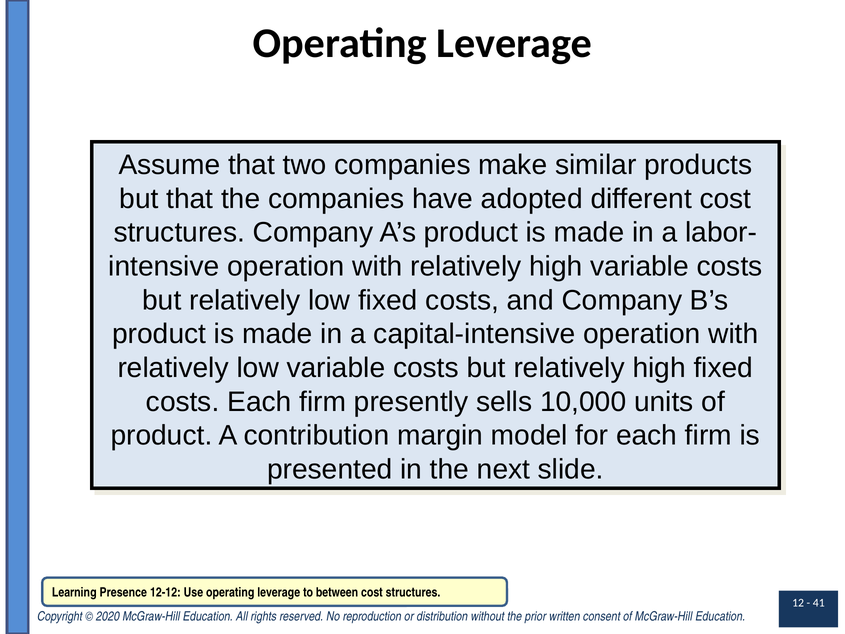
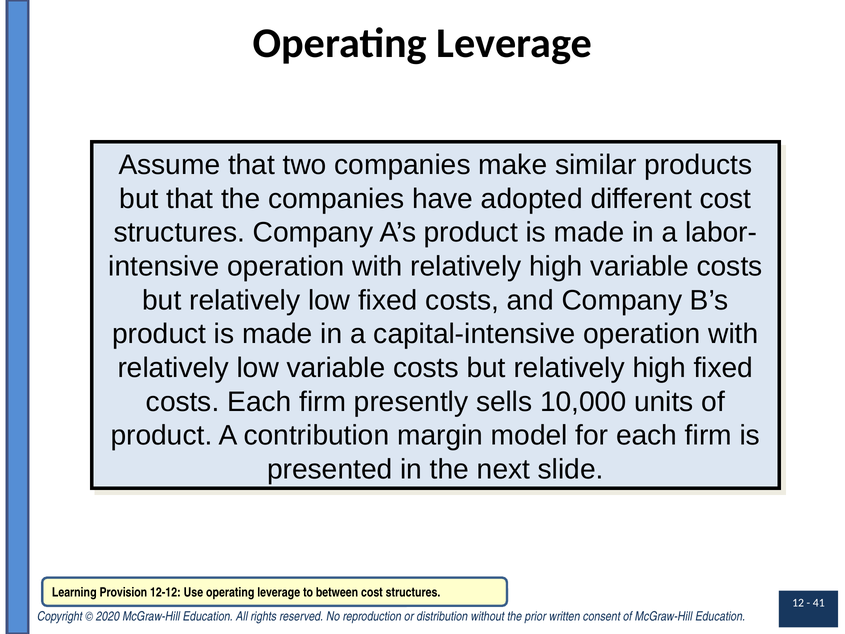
Presence: Presence -> Provision
